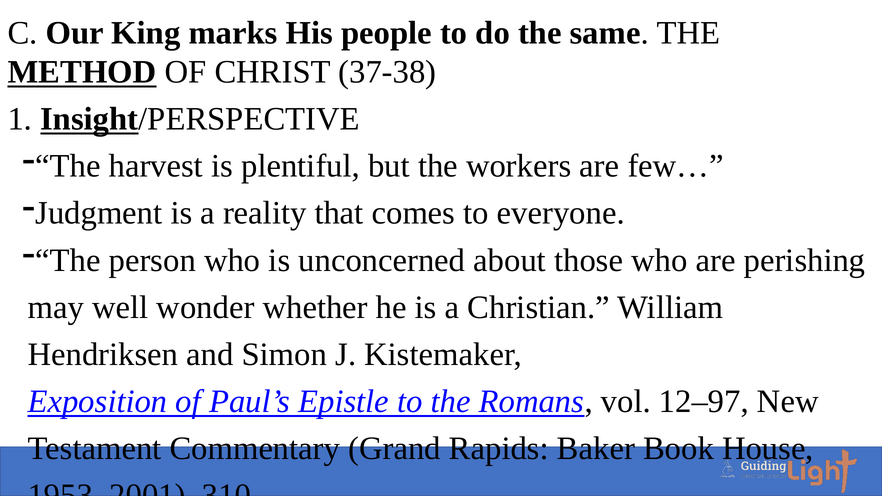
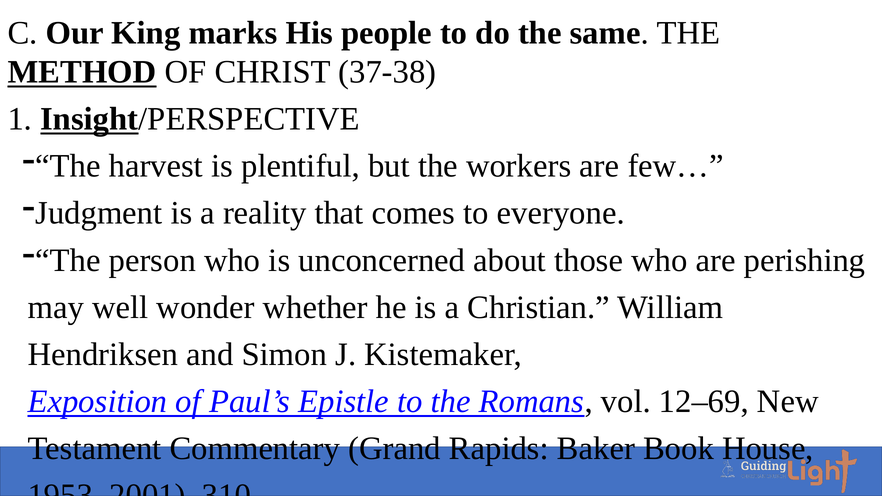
12–97: 12–97 -> 12–69
